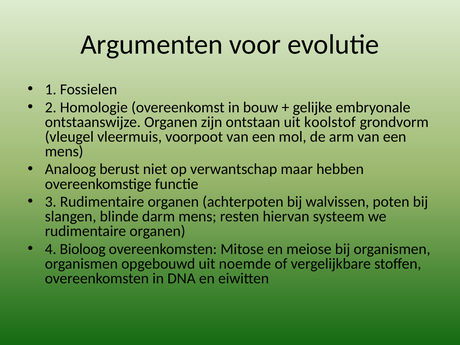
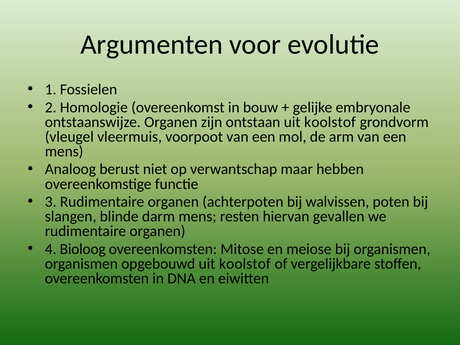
systeem: systeem -> gevallen
opgebouwd uit noemde: noemde -> koolstof
